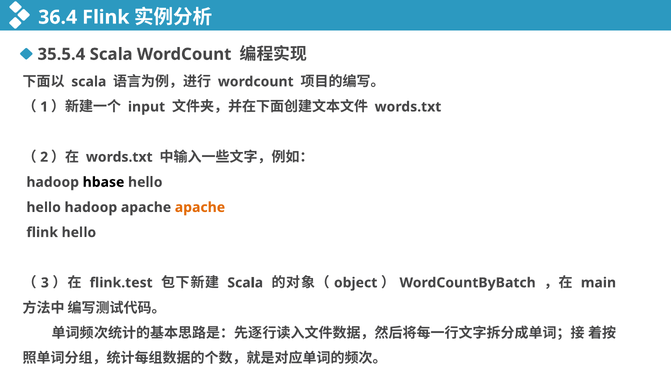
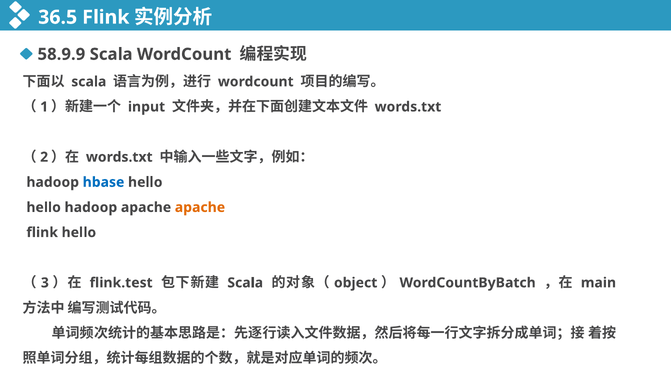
36.4: 36.4 -> 36.5
35.5.4: 35.5.4 -> 58.9.9
hbase colour: black -> blue
